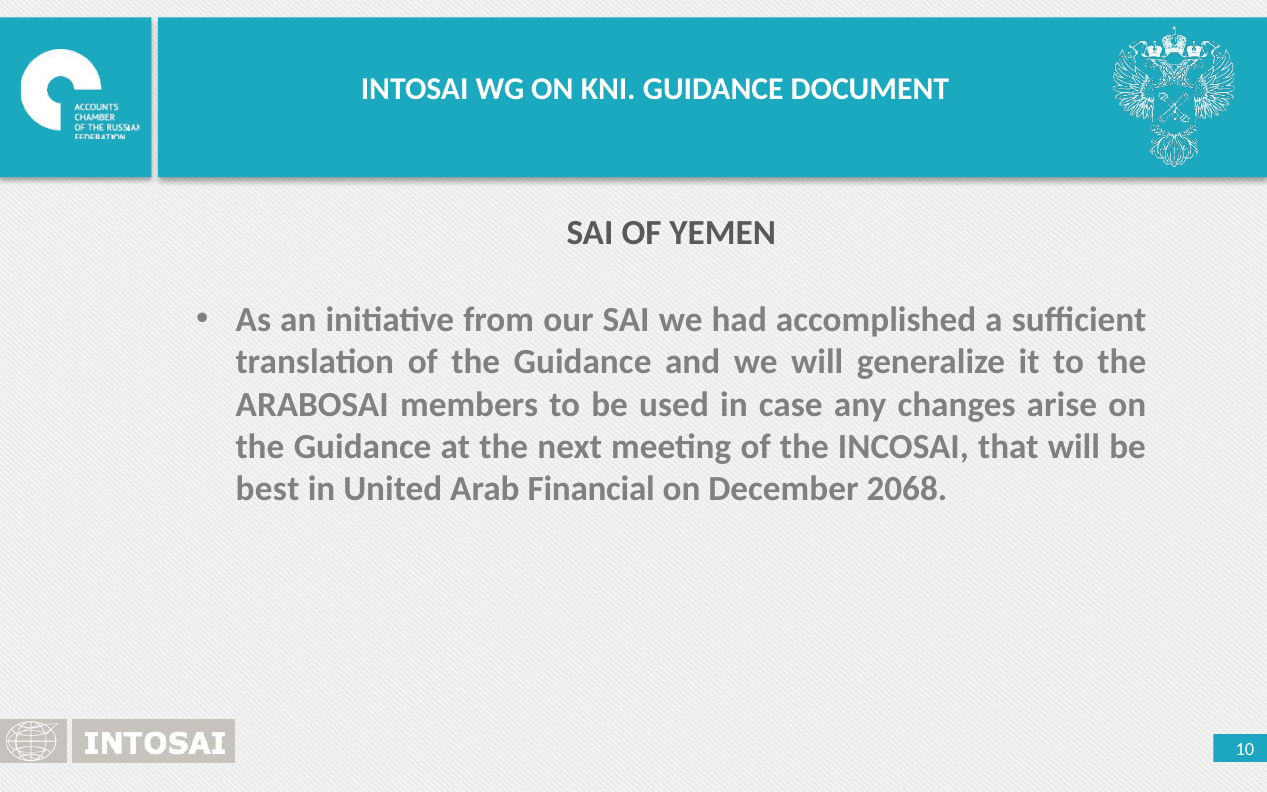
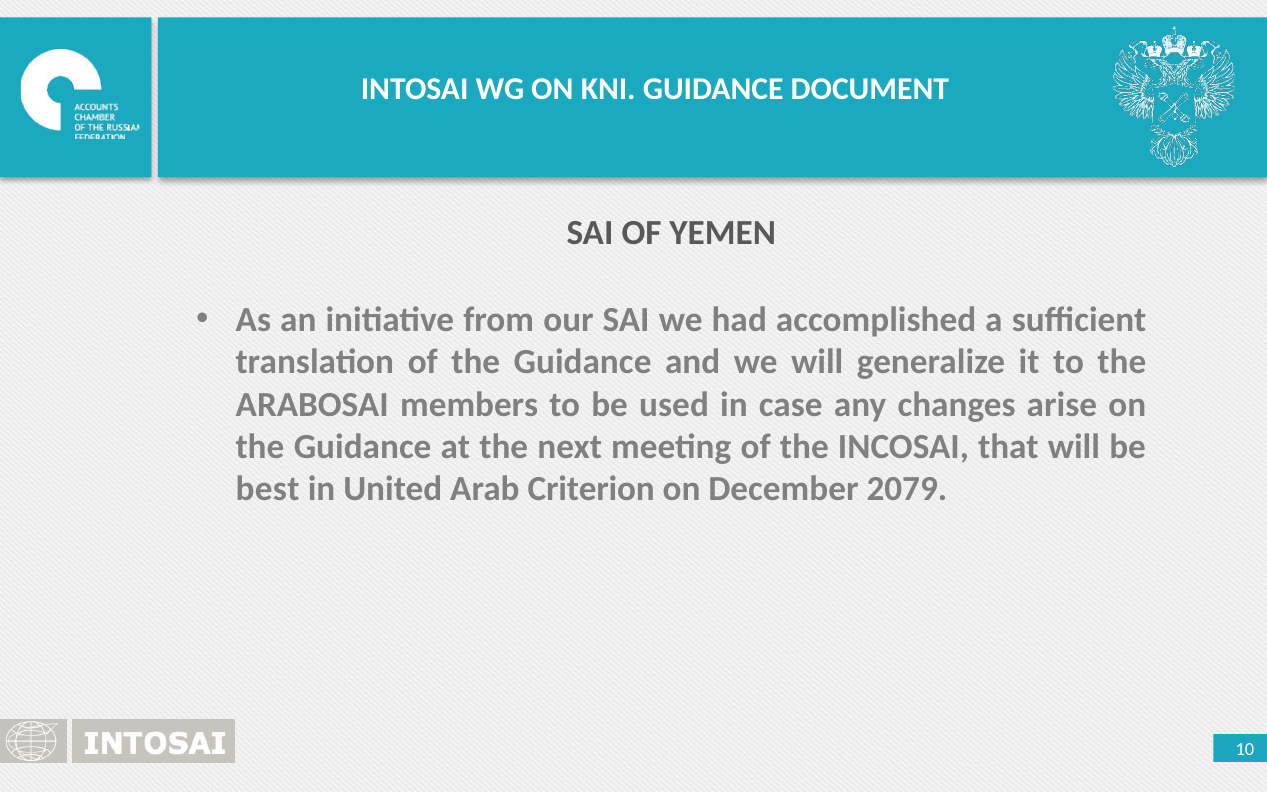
Financial: Financial -> Criterion
2068: 2068 -> 2079
